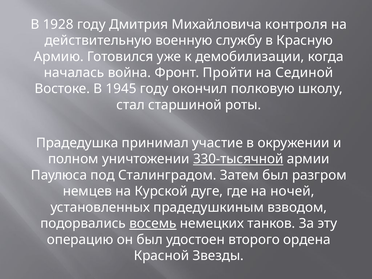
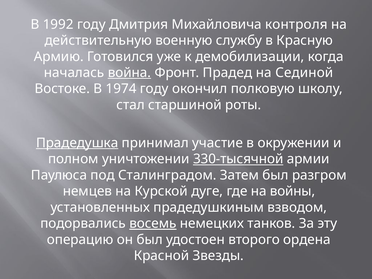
1928: 1928 -> 1992
война underline: none -> present
Пройти: Пройти -> Прадед
1945: 1945 -> 1974
Прадедушка underline: none -> present
ночей: ночей -> войны
